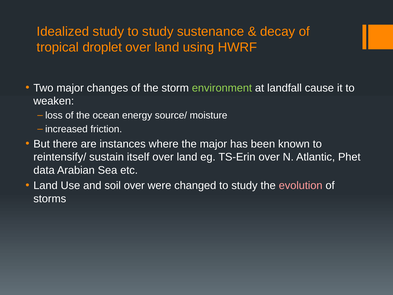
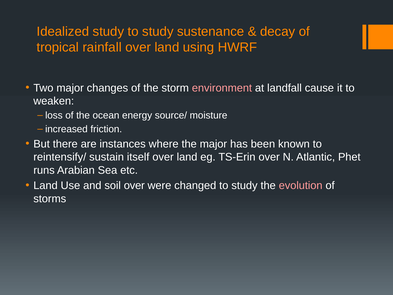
droplet: droplet -> rainfall
environment colour: light green -> pink
data: data -> runs
